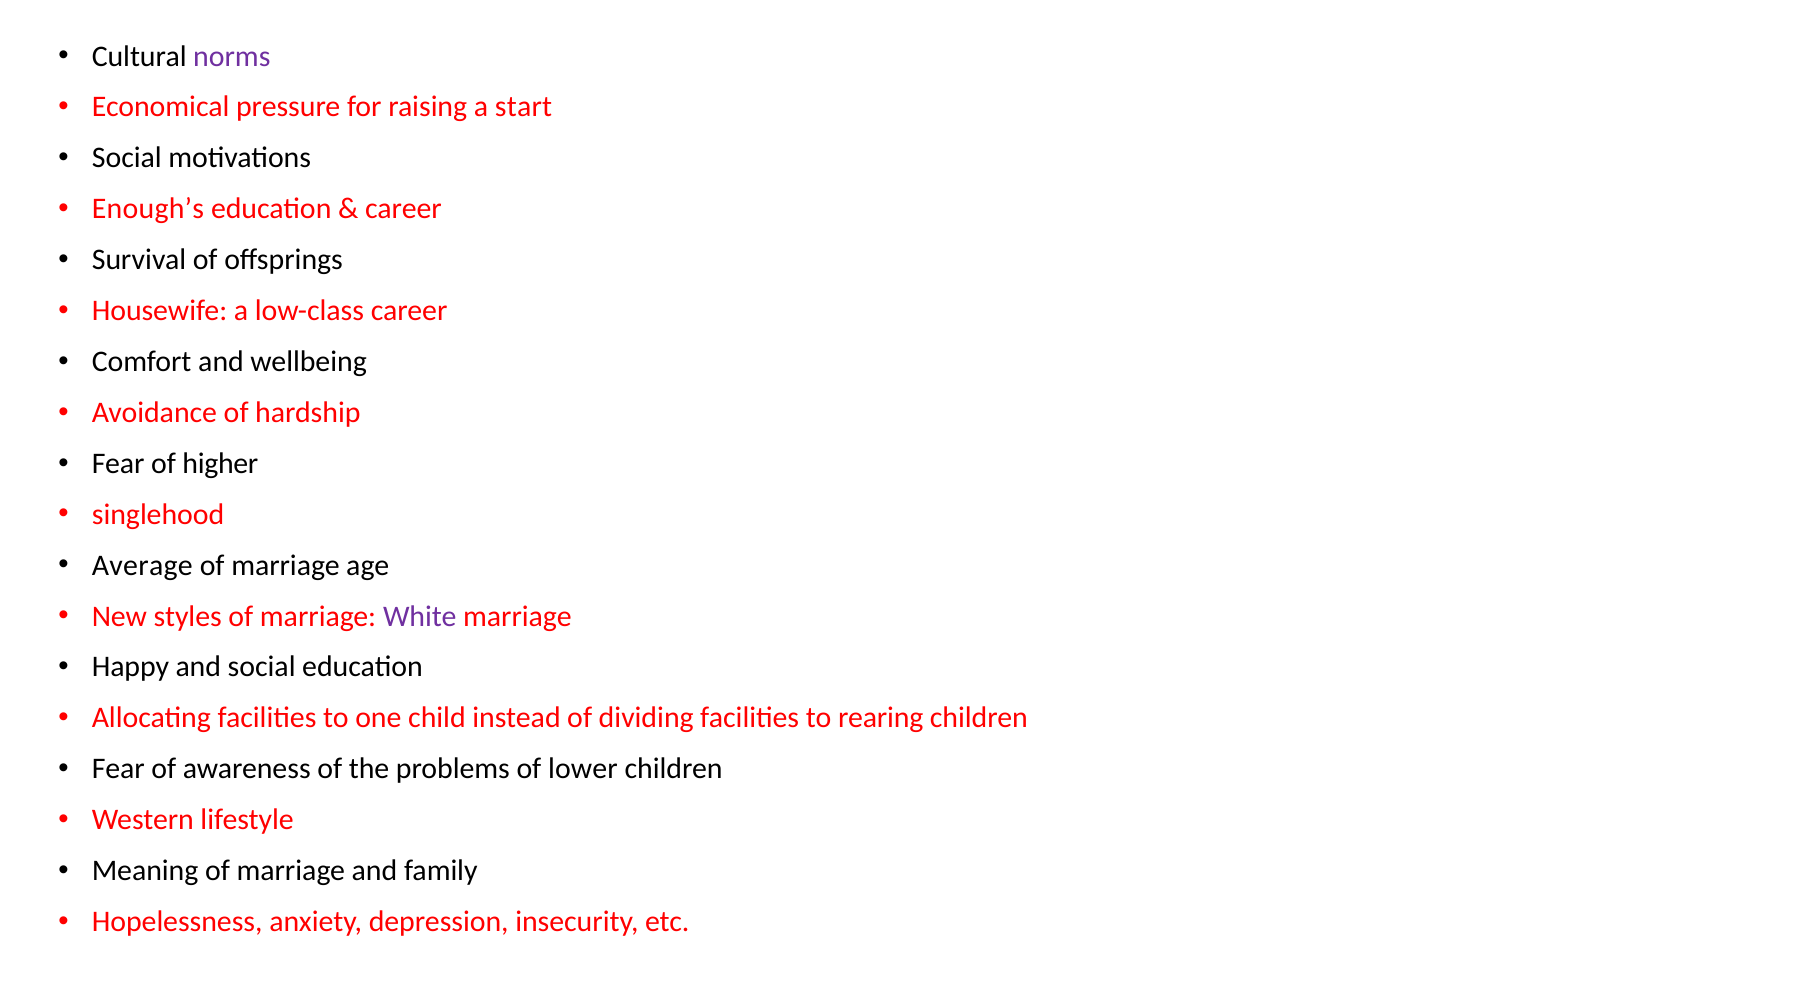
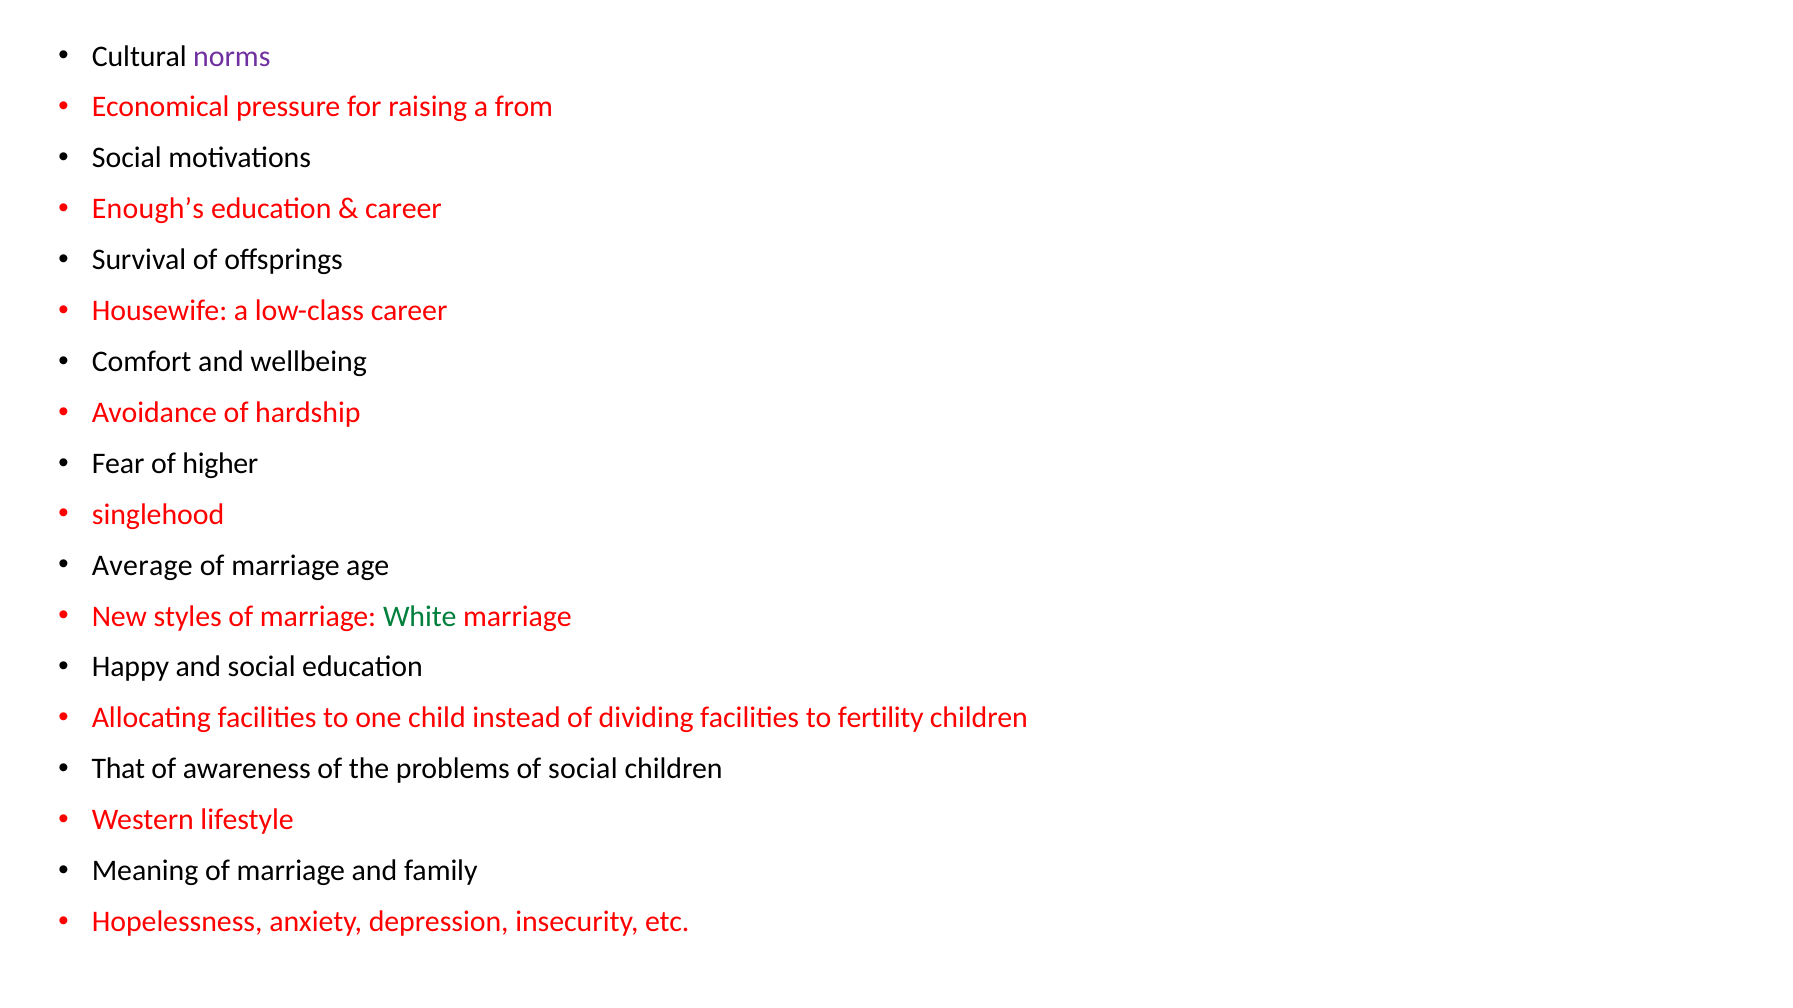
start: start -> from
White colour: purple -> green
rearing: rearing -> fertility
Fear at (118, 769): Fear -> That
of lower: lower -> social
